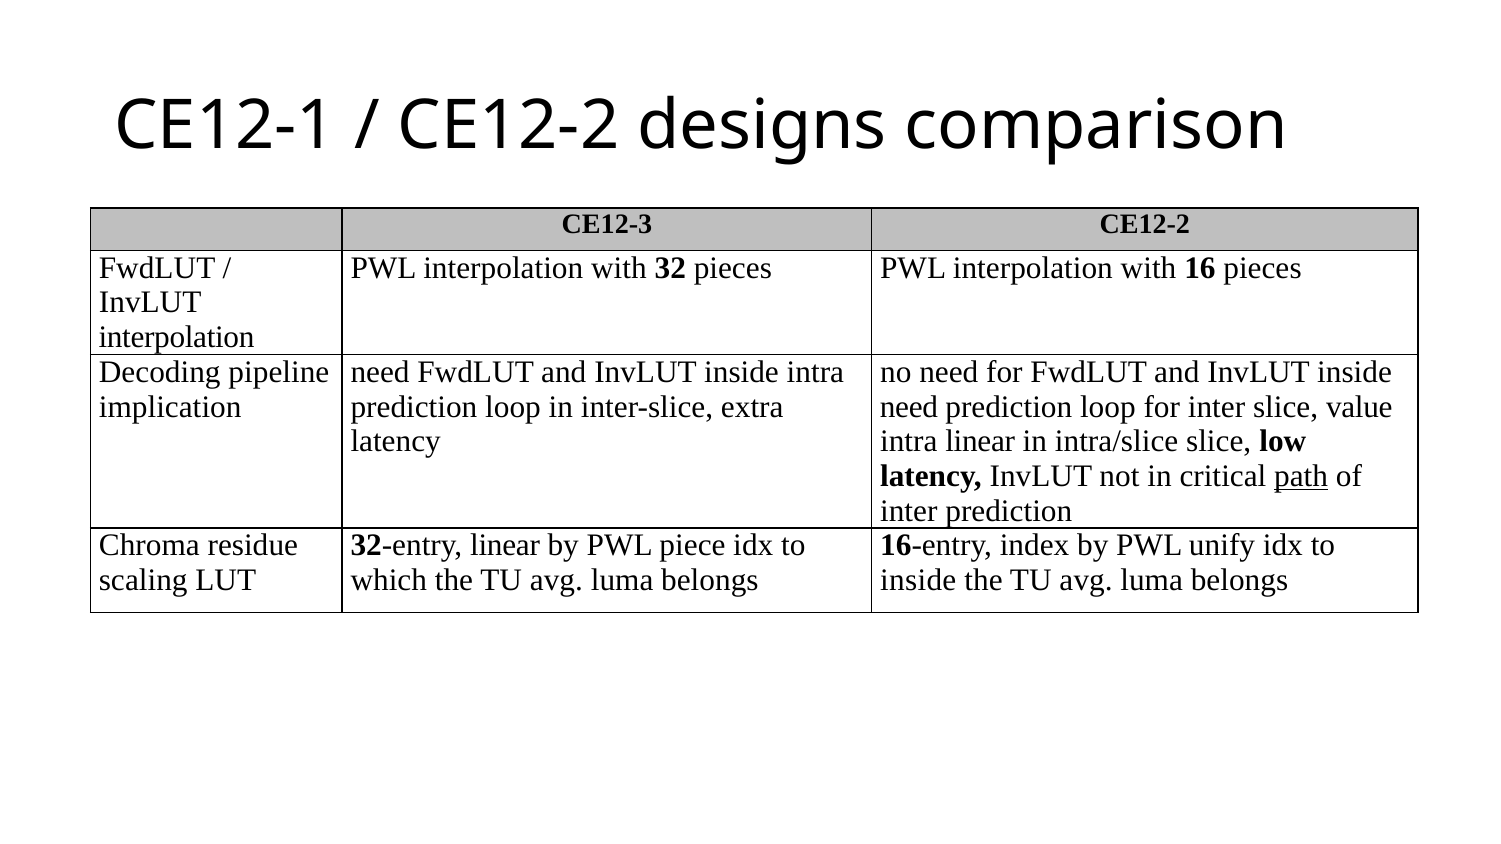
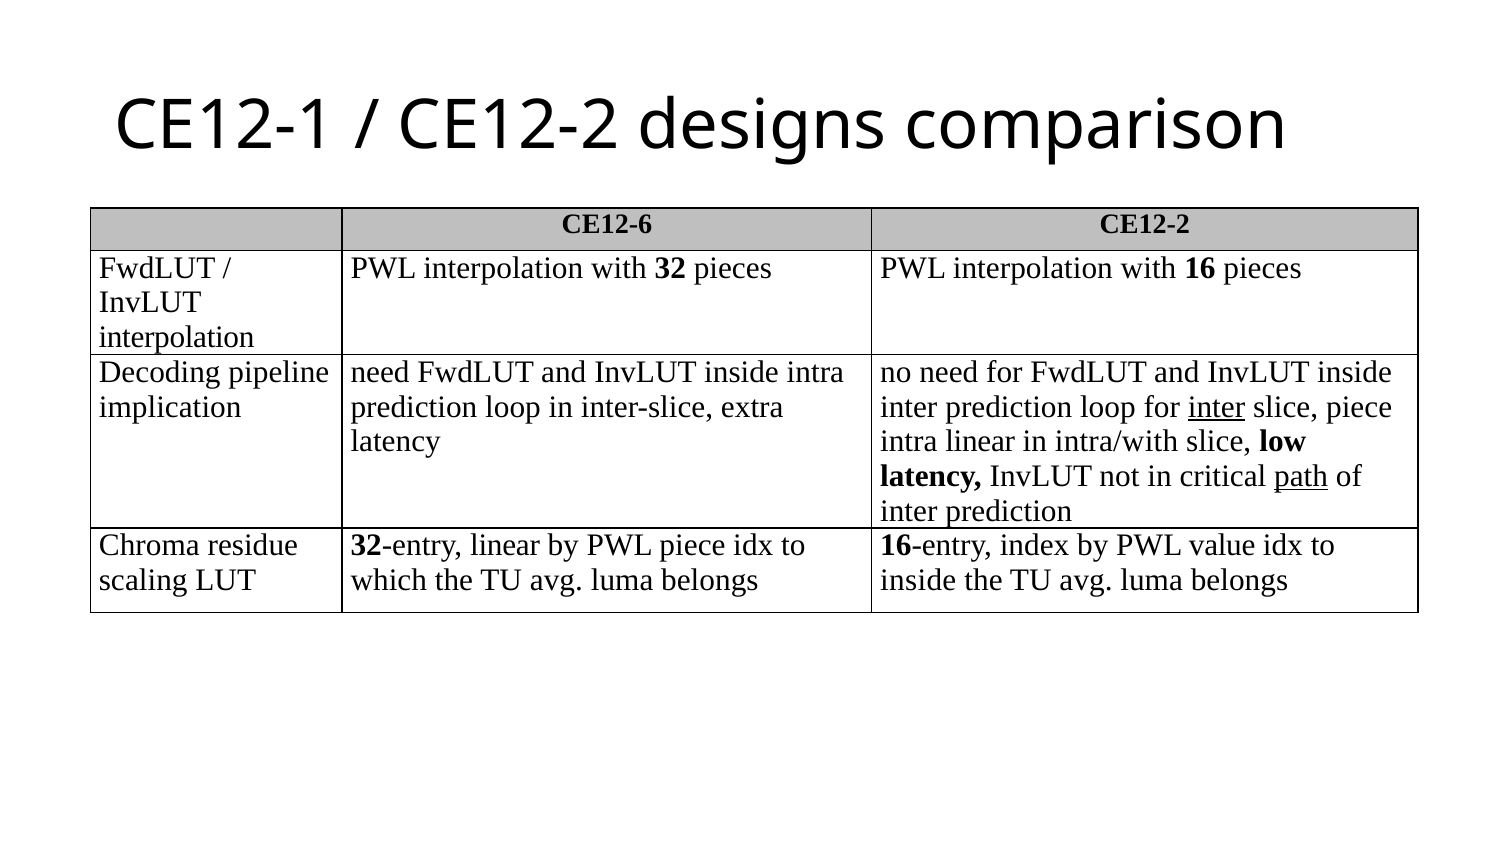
CE12-3: CE12-3 -> CE12-6
need at (909, 407): need -> inter
inter at (1217, 407) underline: none -> present
slice value: value -> piece
intra/slice: intra/slice -> intra/with
unify: unify -> value
